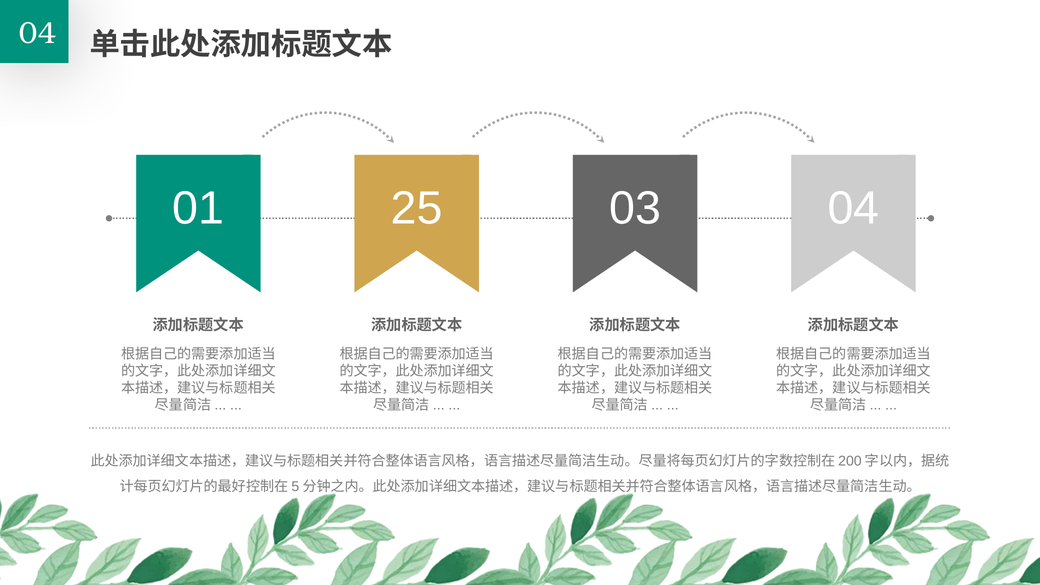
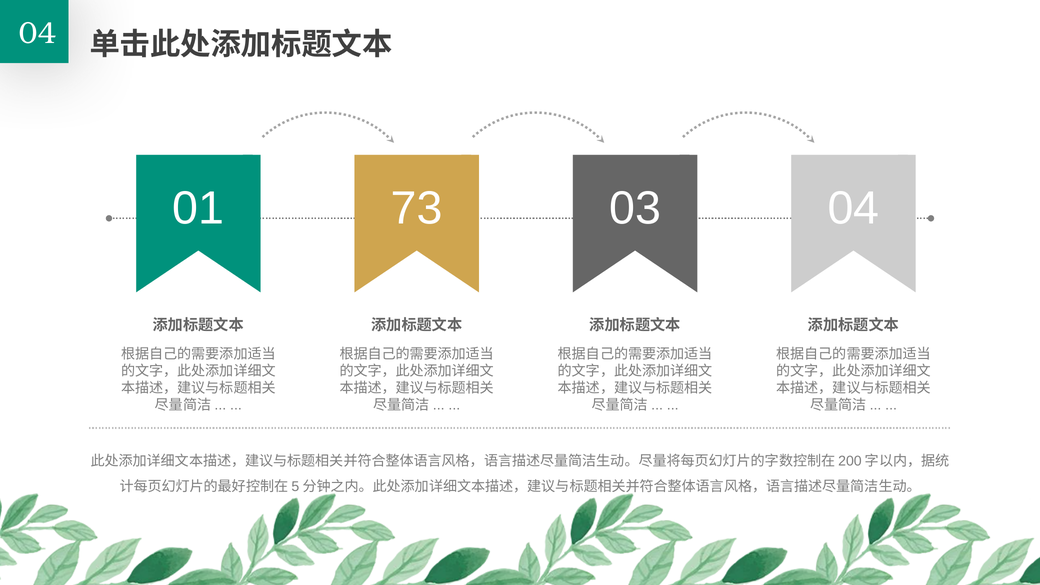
25: 25 -> 73
